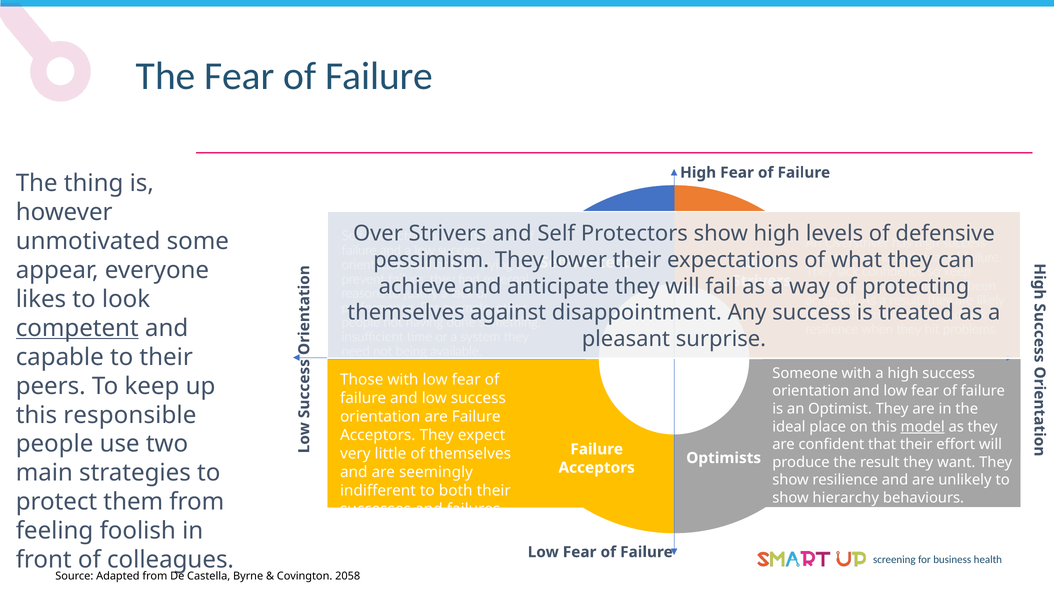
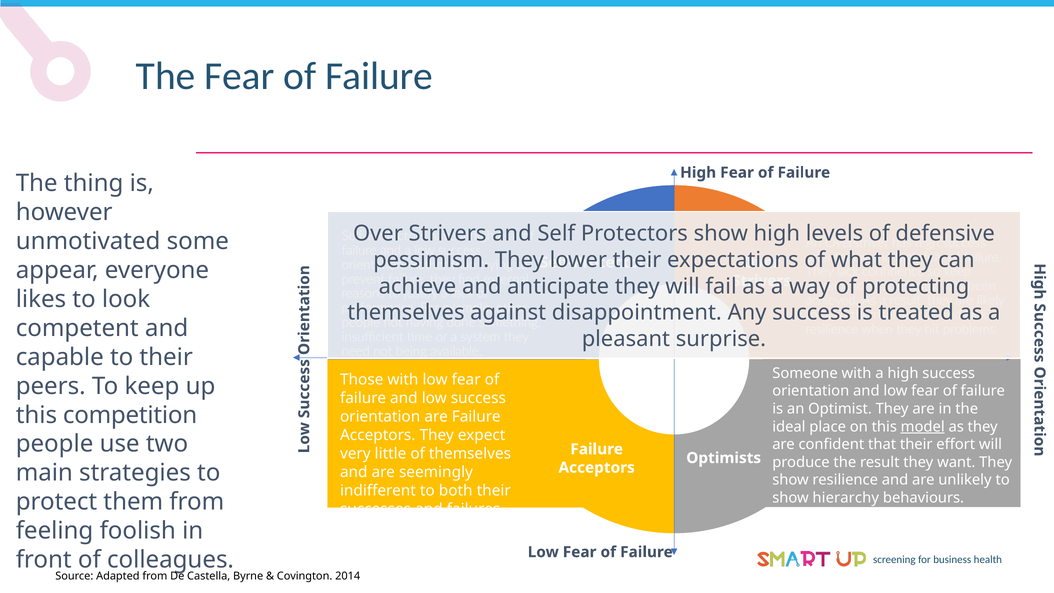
competent underline: present -> none
responsible: responsible -> competition
2058: 2058 -> 2014
